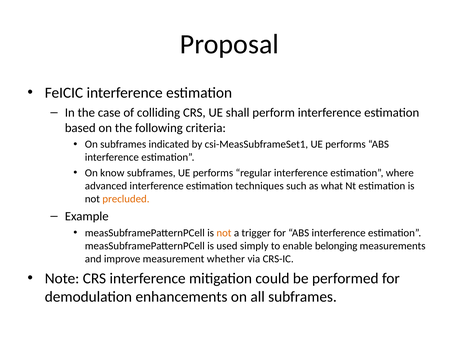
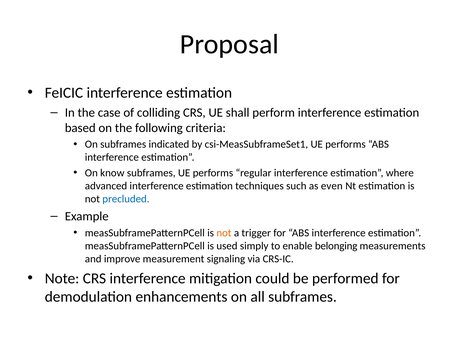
what: what -> even
precluded colour: orange -> blue
whether: whether -> signaling
